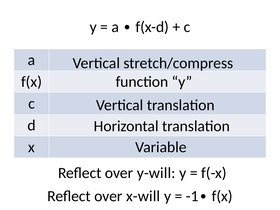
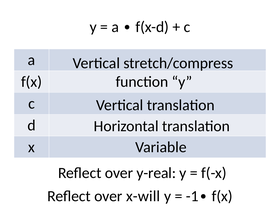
y-will: y-will -> y-real
